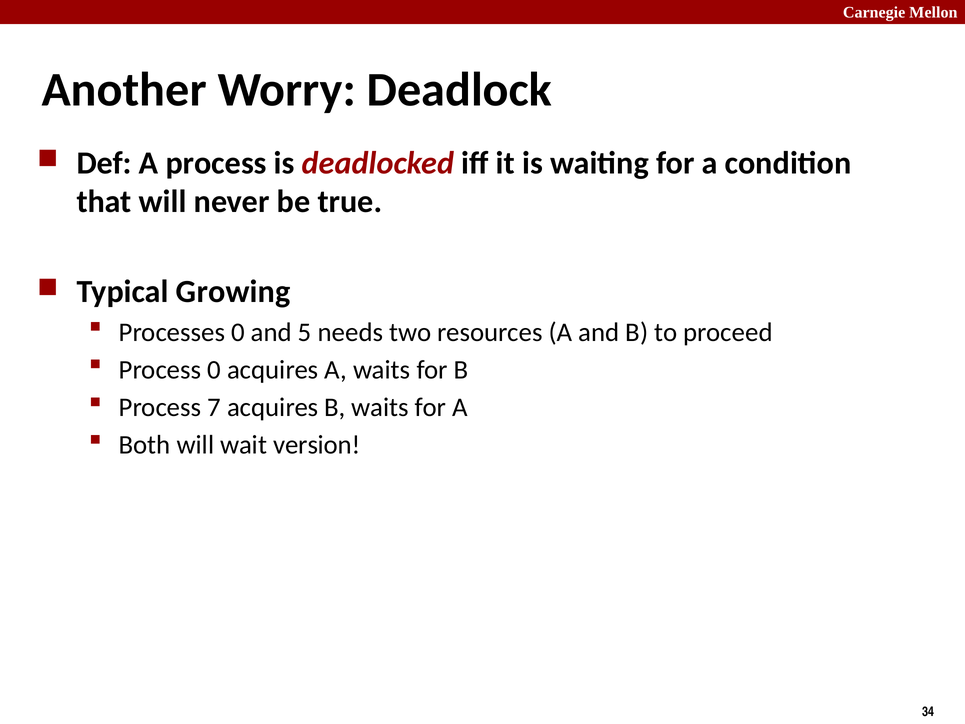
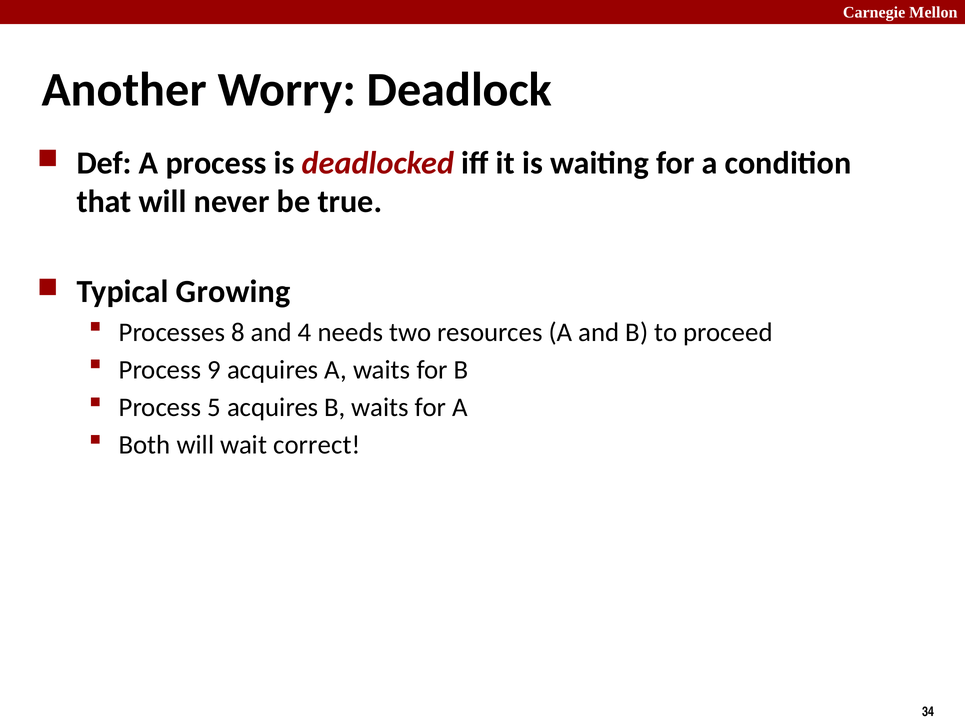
Processes 0: 0 -> 8
5: 5 -> 4
Process 0: 0 -> 9
7: 7 -> 5
version: version -> correct
